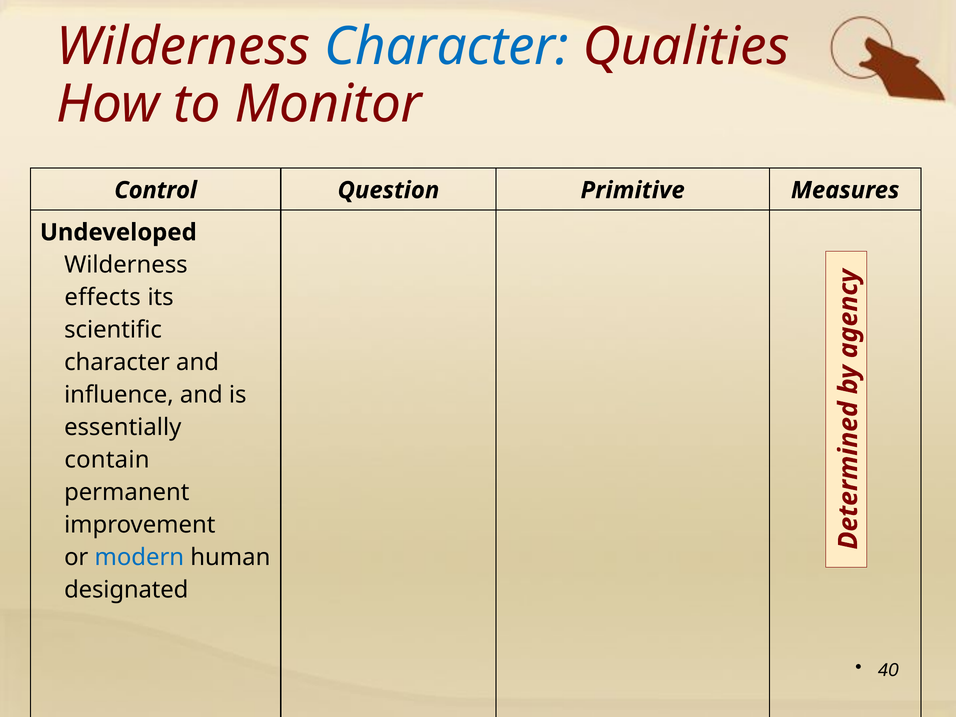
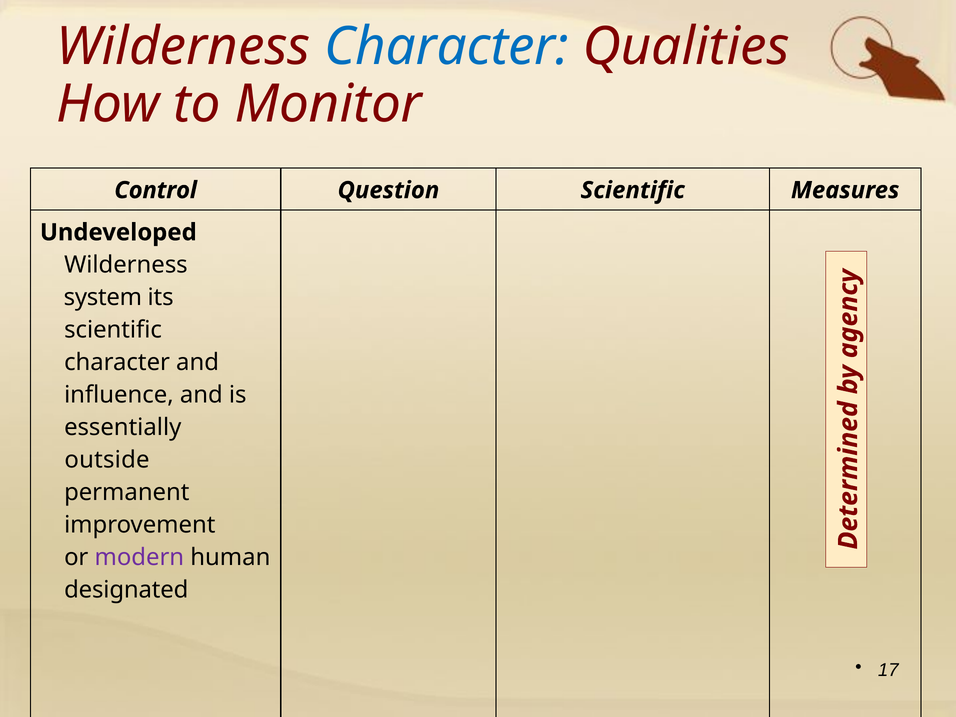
Question Primitive: Primitive -> Scientific
effects: effects -> system
contain: contain -> outside
modern colour: blue -> purple
40: 40 -> 17
